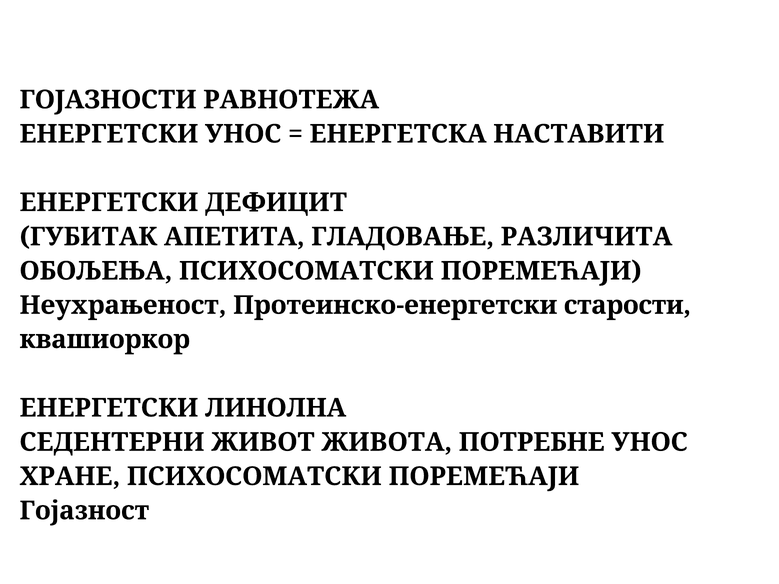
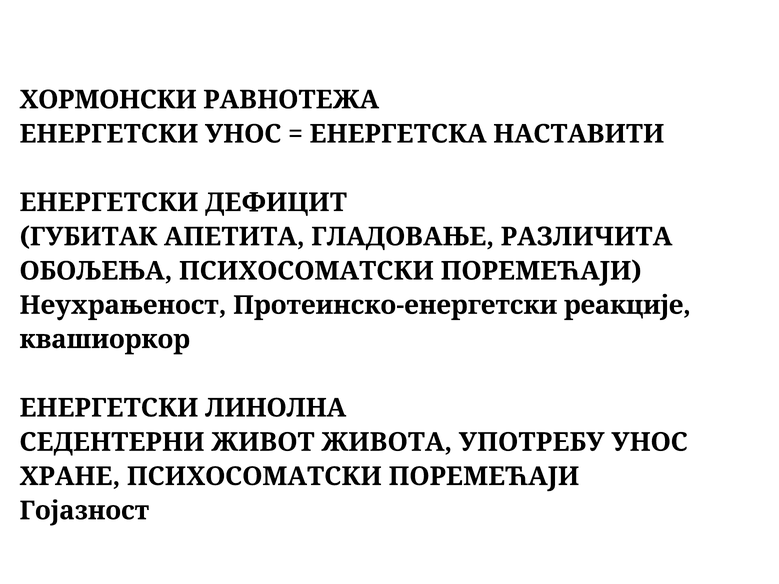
ГОЈАЗНОСТИ: ГОЈАЗНОСТИ -> ХОРМОНСКИ
старости: старости -> реакције
ПОТРЕБНЕ: ПОТРЕБНЕ -> УПОТРЕБУ
